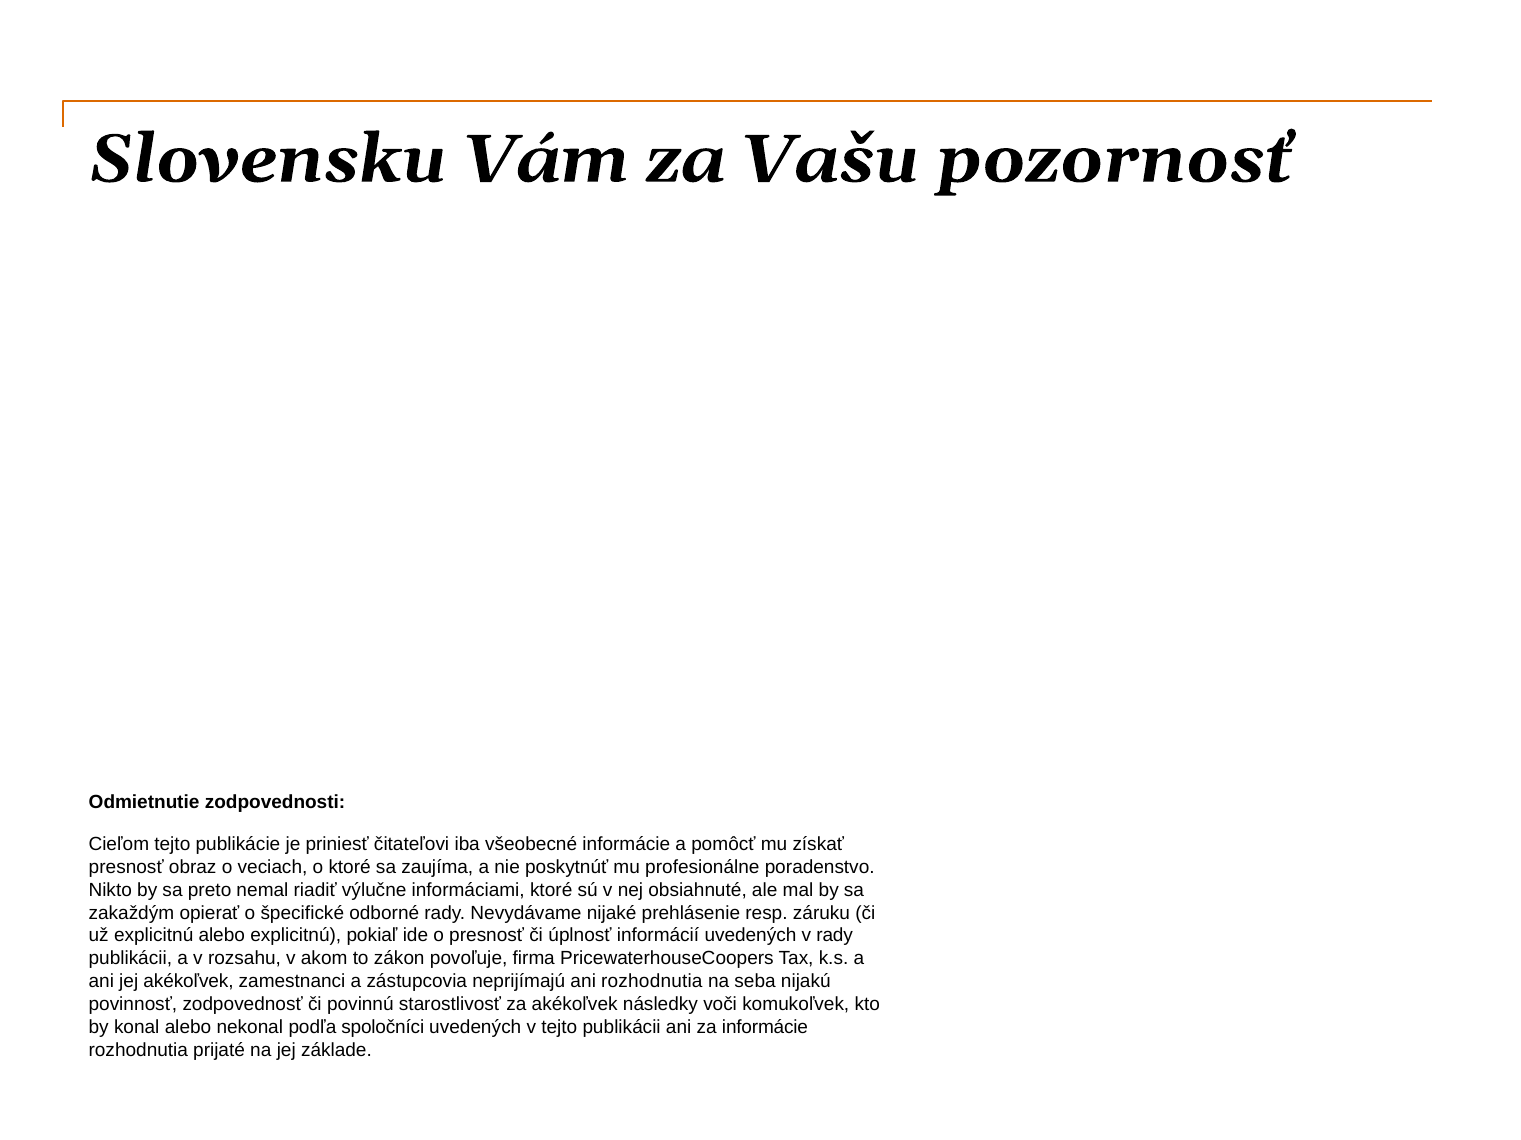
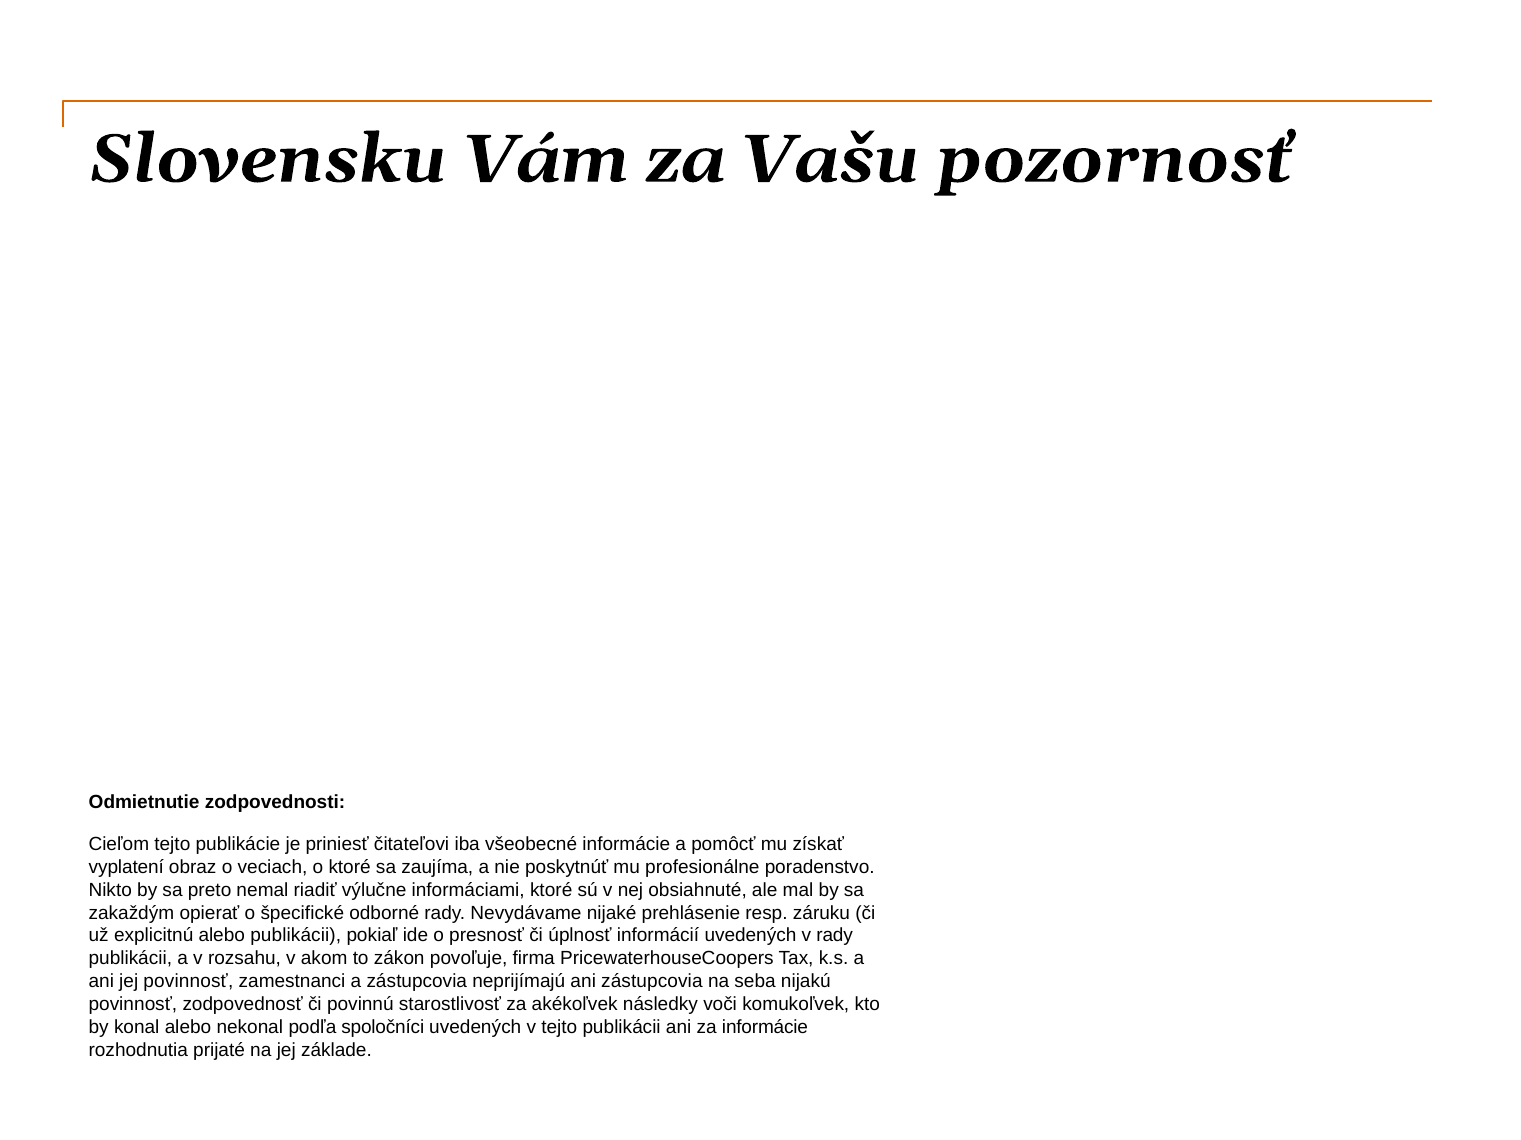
presnosť at (126, 868): presnosť -> vyplatení
alebo explicitnú: explicitnú -> publikácii
jej akékoľvek: akékoľvek -> povinnosť
ani rozhodnutia: rozhodnutia -> zástupcovia
